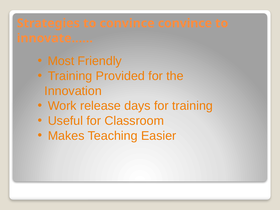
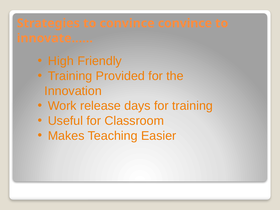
Most: Most -> High
